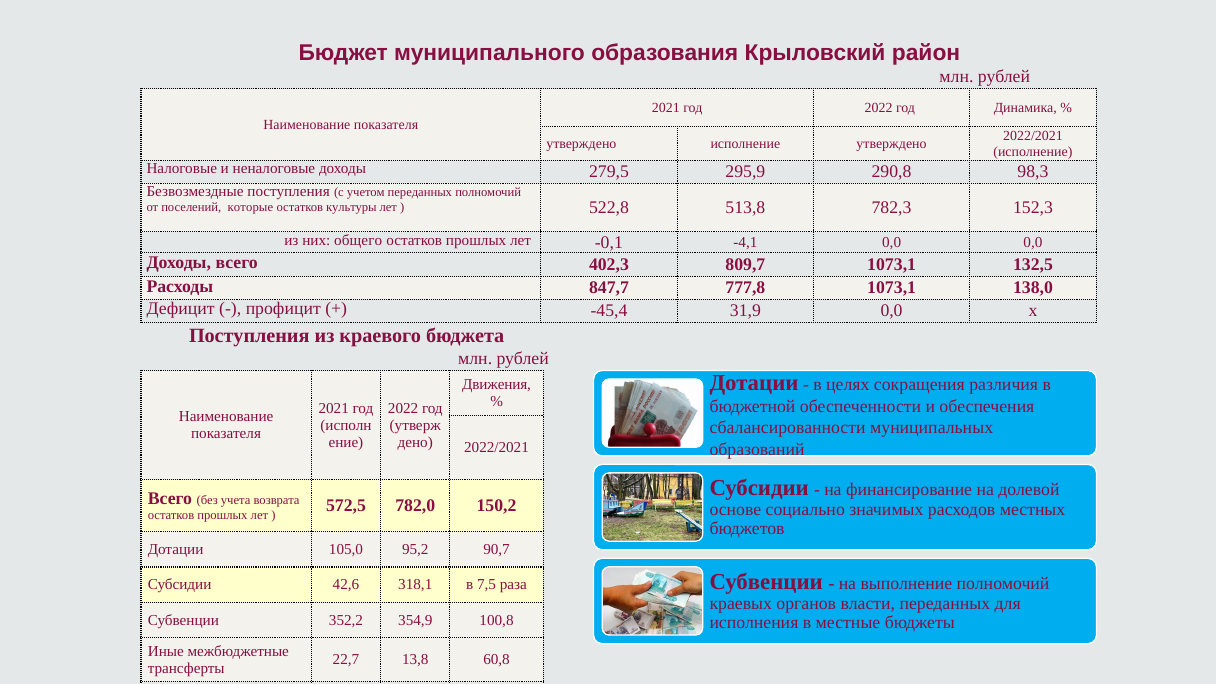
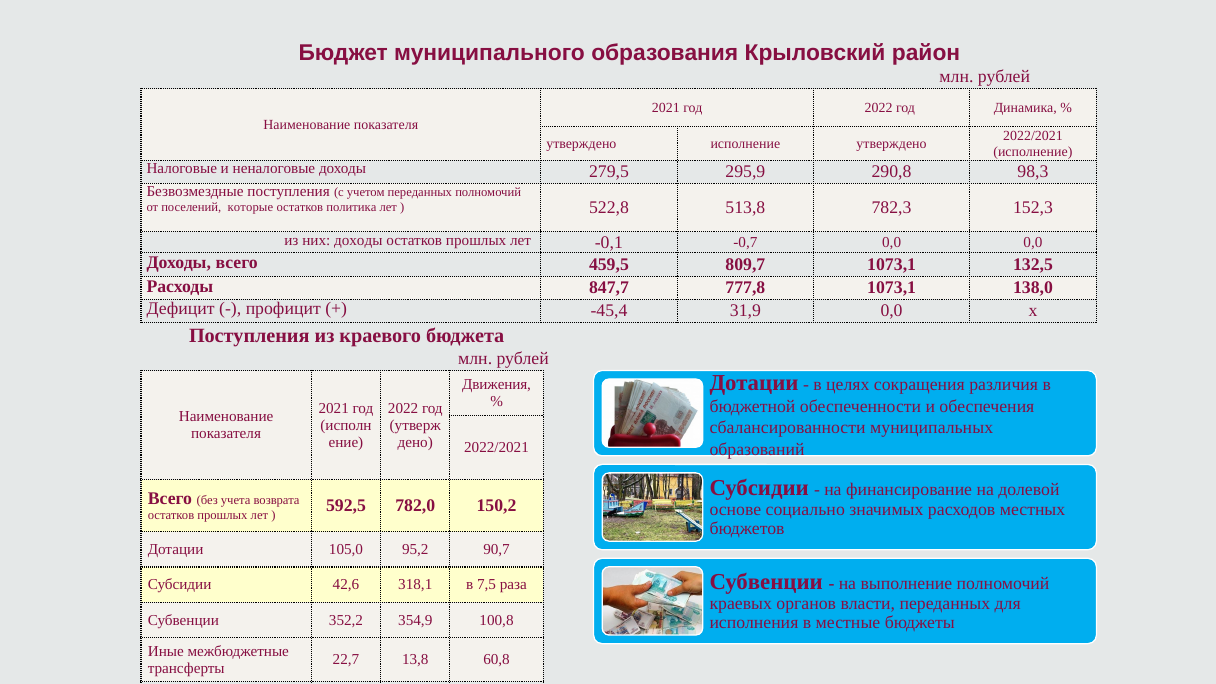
культуры: культуры -> политика
них общего: общего -> доходы
-4,1: -4,1 -> -0,7
402,3: 402,3 -> 459,5
572,5: 572,5 -> 592,5
